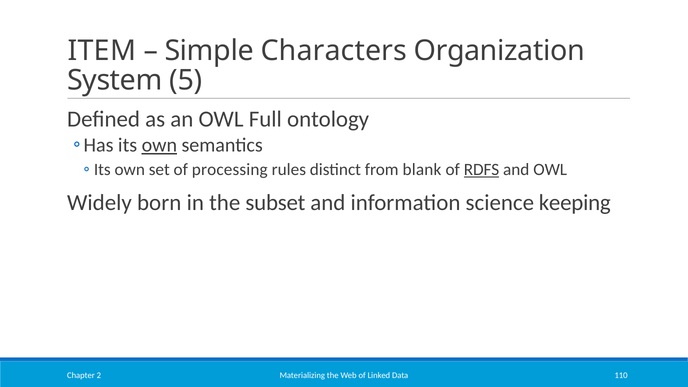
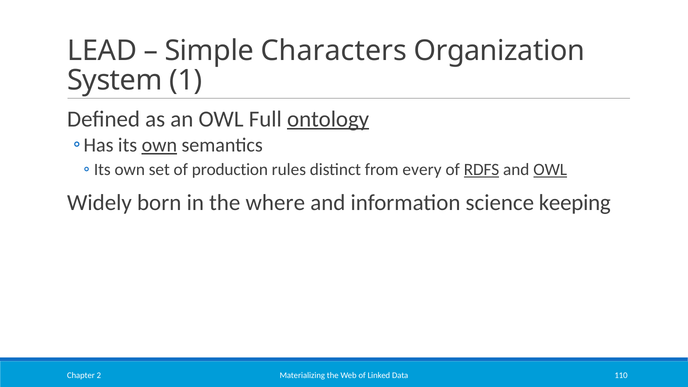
ITEM: ITEM -> LEAD
5: 5 -> 1
ontology underline: none -> present
processing: processing -> production
blank: blank -> every
OWL at (550, 170) underline: none -> present
subset: subset -> where
